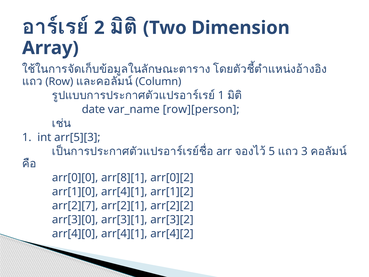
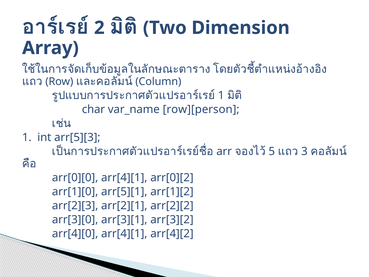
date: date -> char
arr[0][0 arr[8][1: arr[8][1 -> arr[4][1
arr[1][0 arr[4][1: arr[4][1 -> arr[5][1
arr[2][7: arr[2][7 -> arr[2][3
